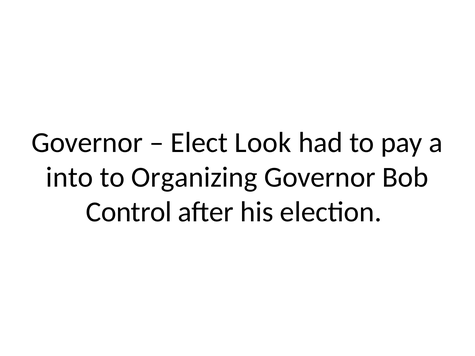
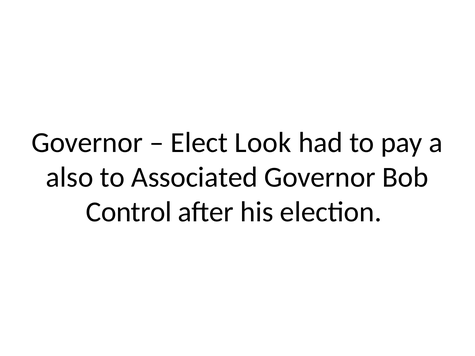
into: into -> also
Organizing: Organizing -> Associated
